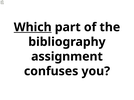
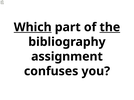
the underline: none -> present
